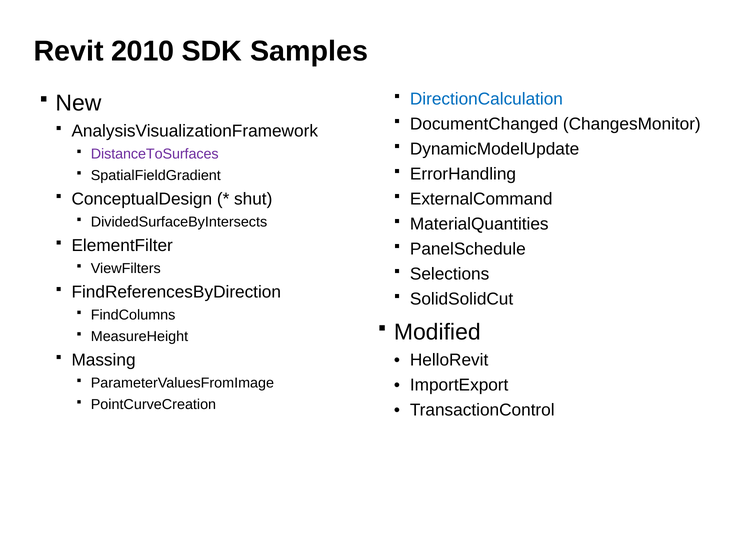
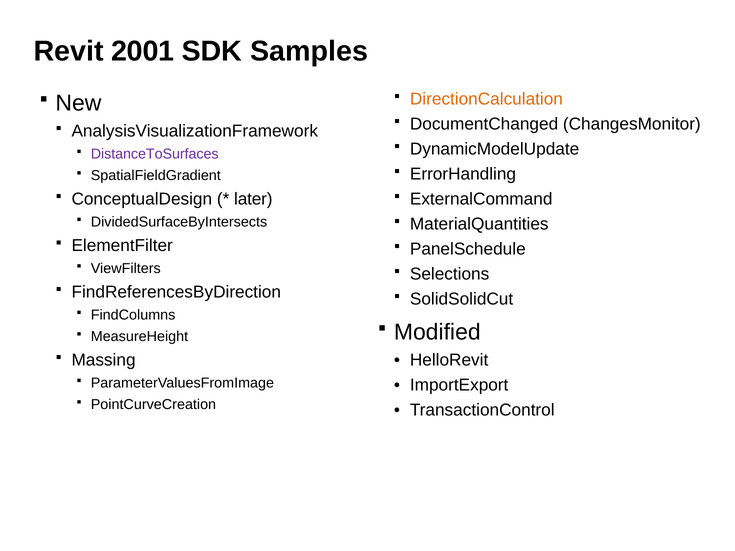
2010: 2010 -> 2001
DirectionCalculation colour: blue -> orange
shut: shut -> later
